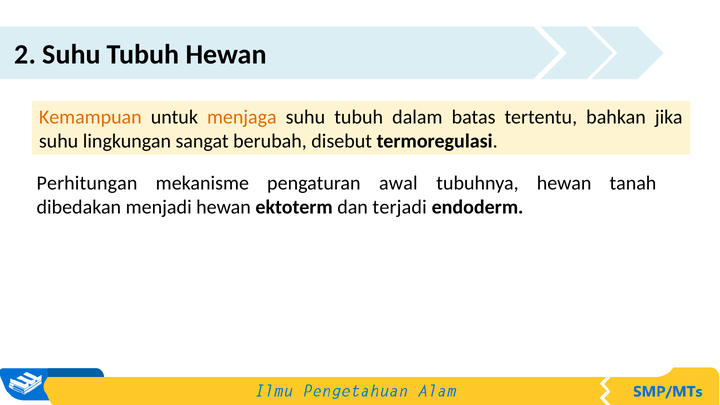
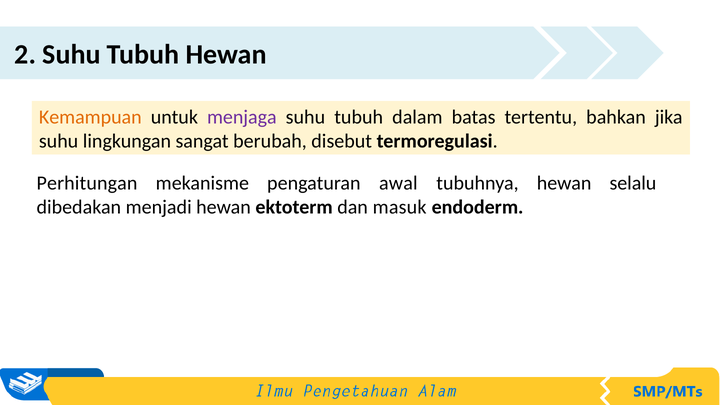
menjaga colour: orange -> purple
tanah: tanah -> selalu
terjadi: terjadi -> masuk
